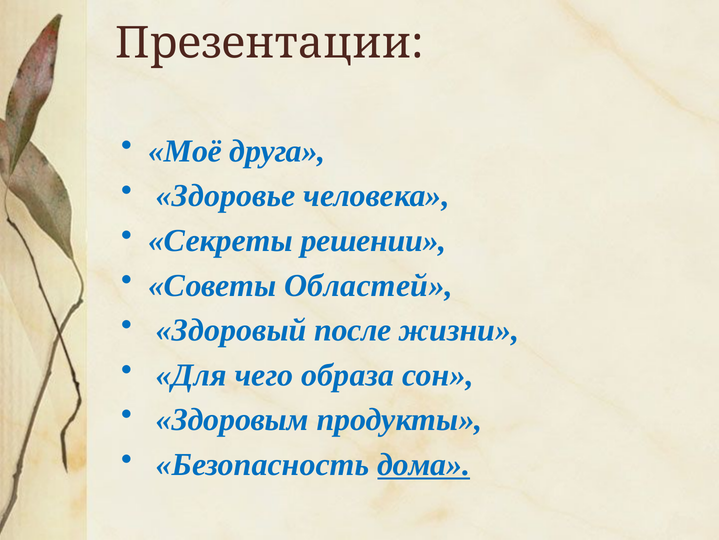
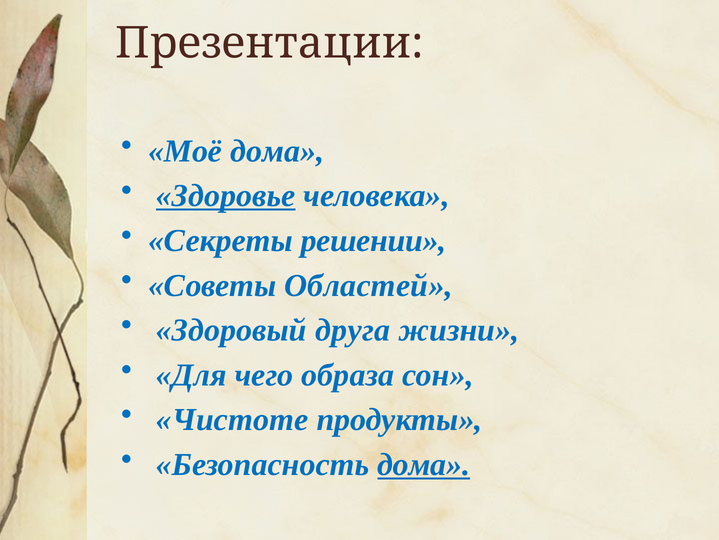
Моё друга: друга -> дома
Здоровье underline: none -> present
после: после -> друга
Здоровым: Здоровым -> Чистоте
